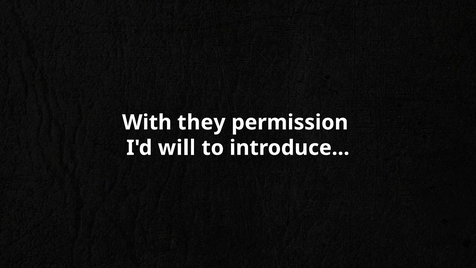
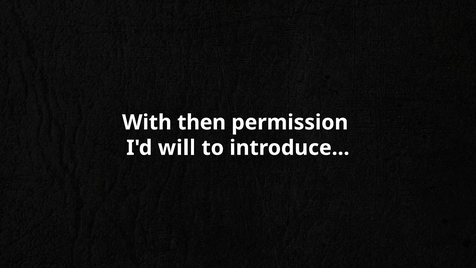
they: they -> then
